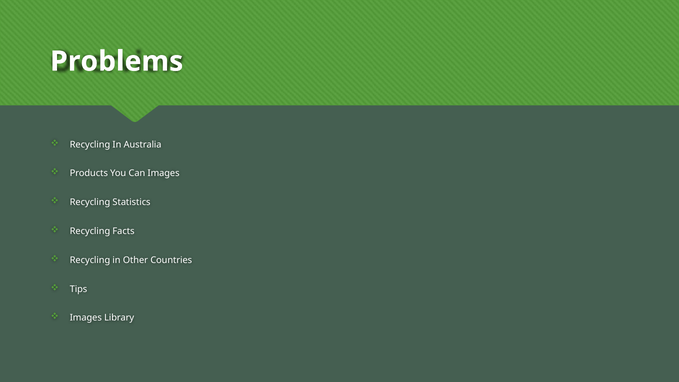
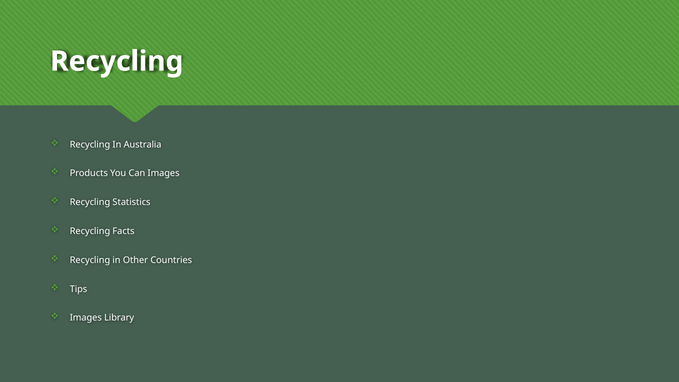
Problems at (117, 61): Problems -> Recycling
